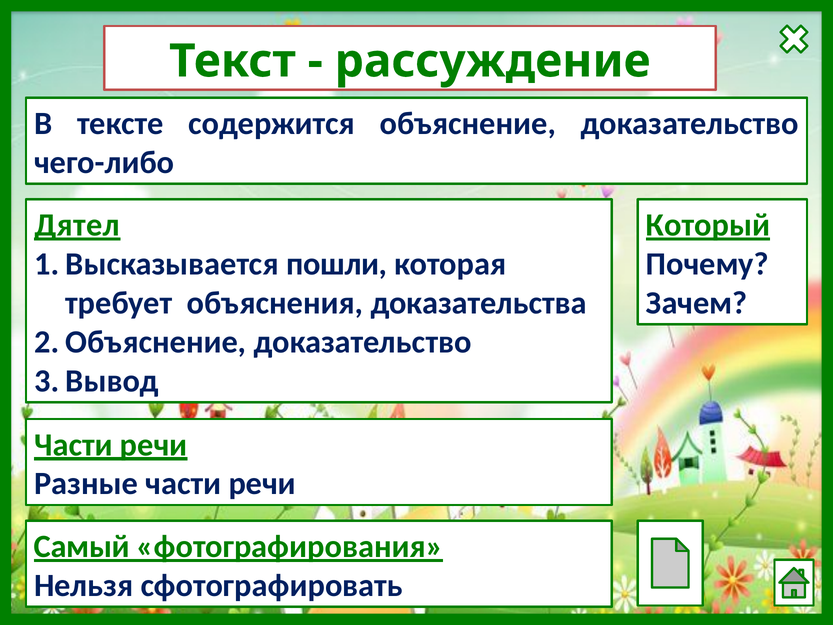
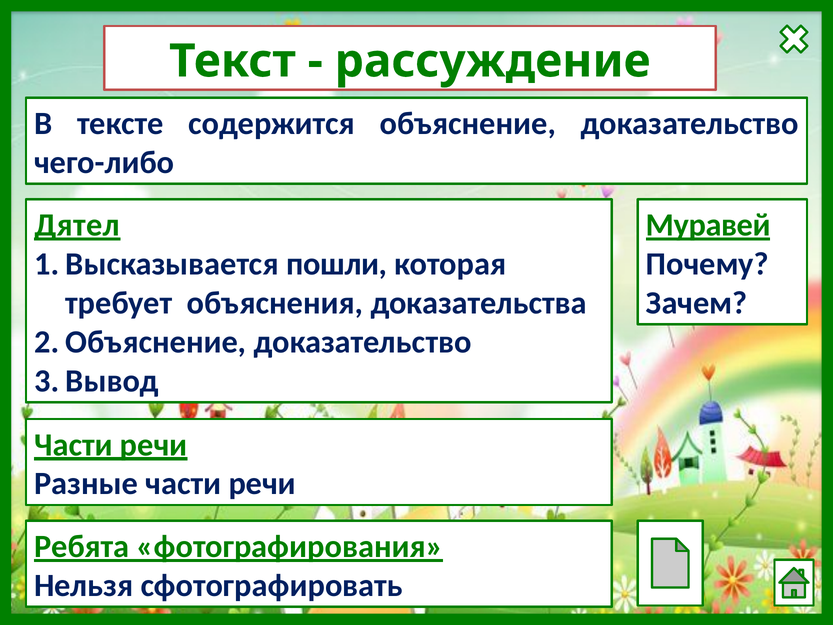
Который: Который -> Муравей
Самый: Самый -> Ребята
